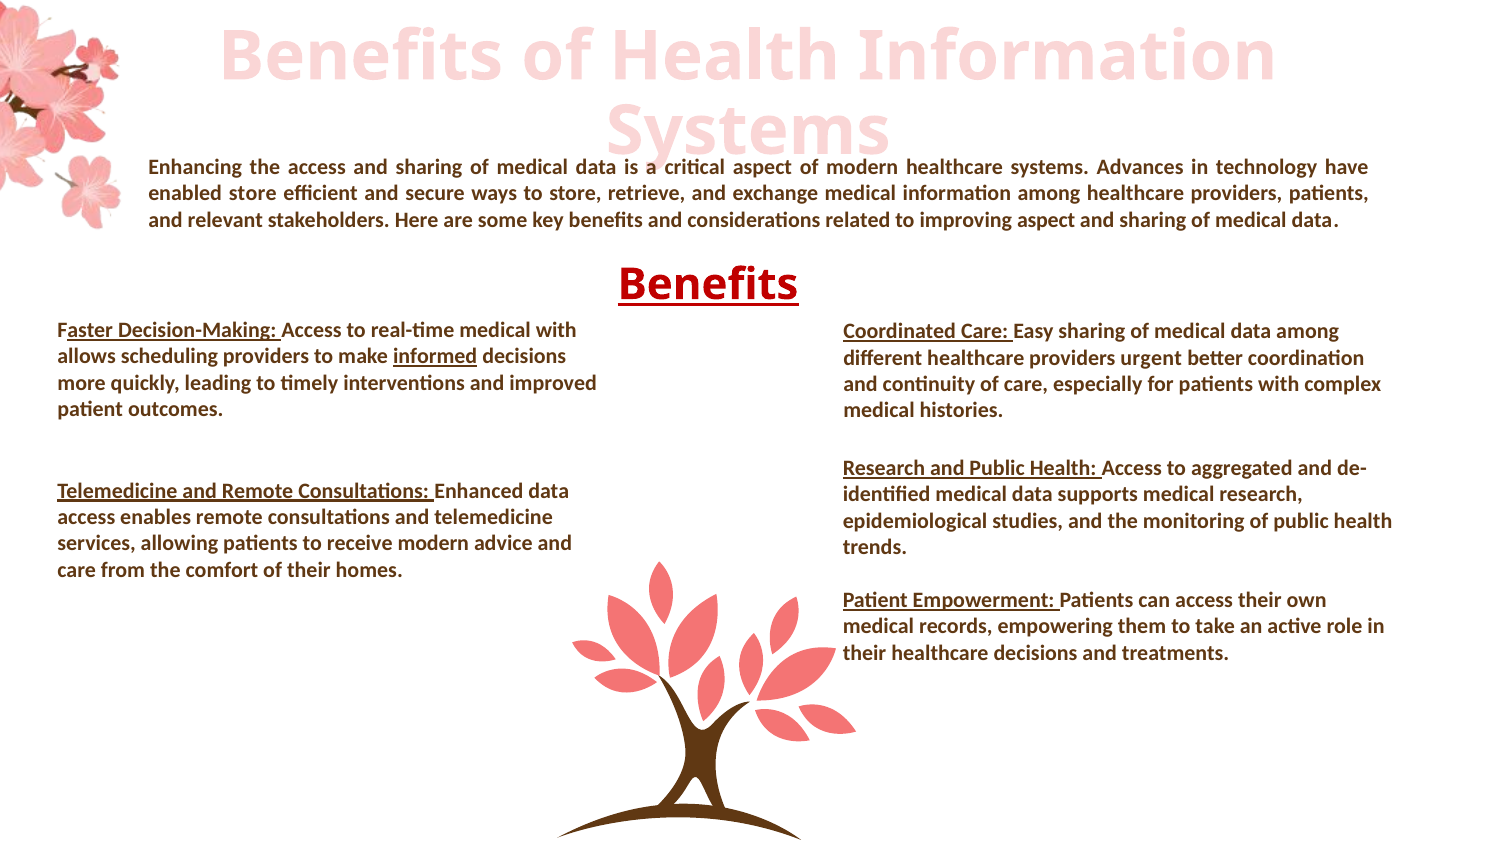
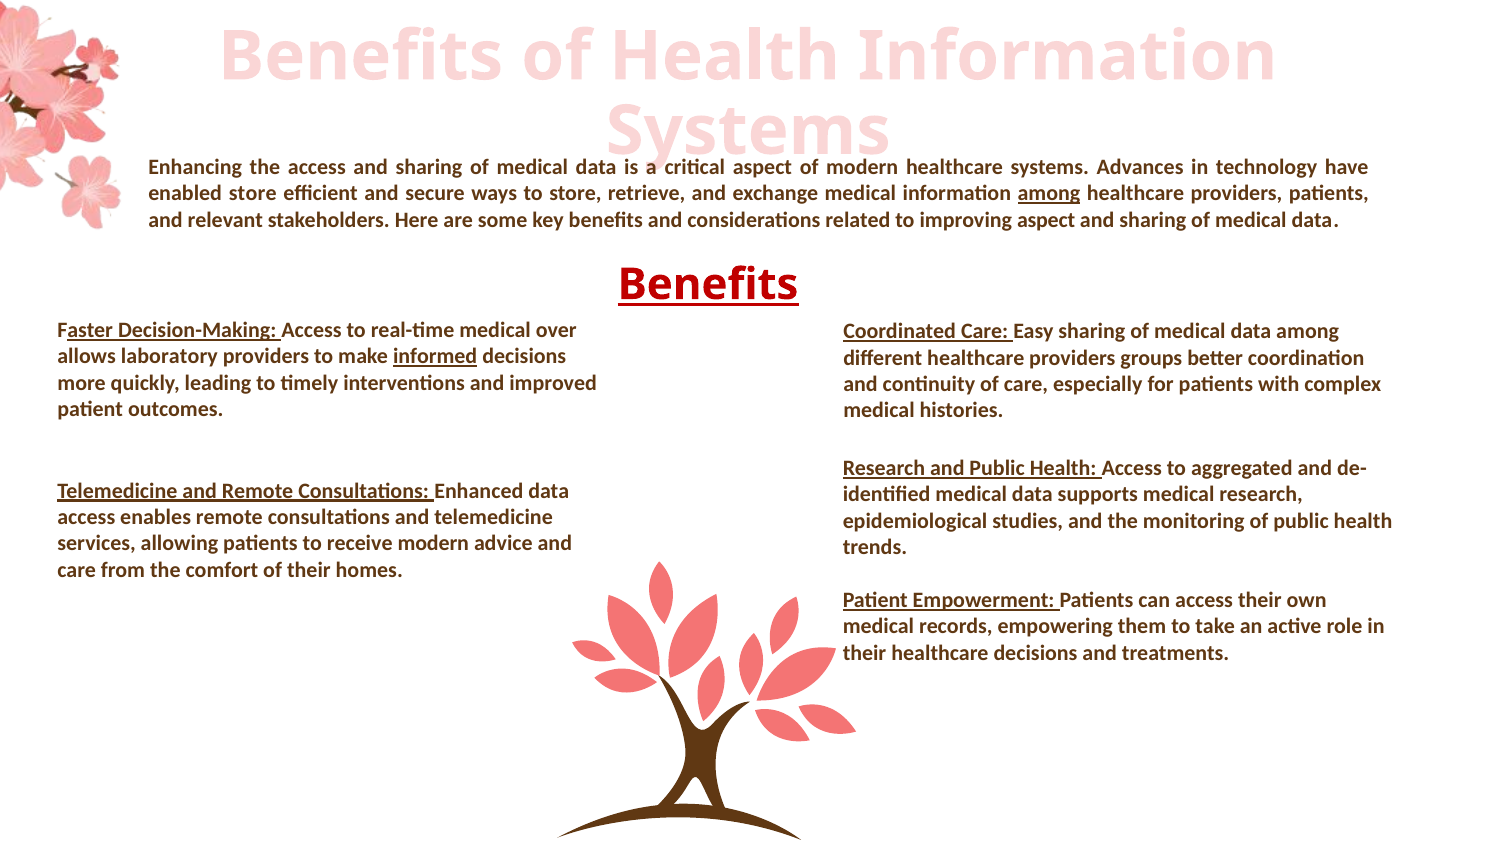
among at (1049, 194) underline: none -> present
medical with: with -> over
scheduling: scheduling -> laboratory
urgent: urgent -> groups
